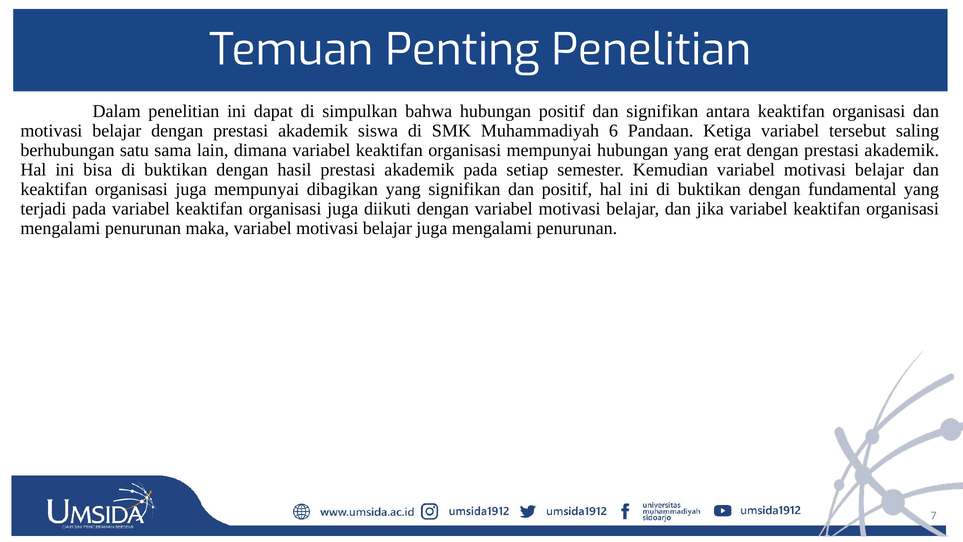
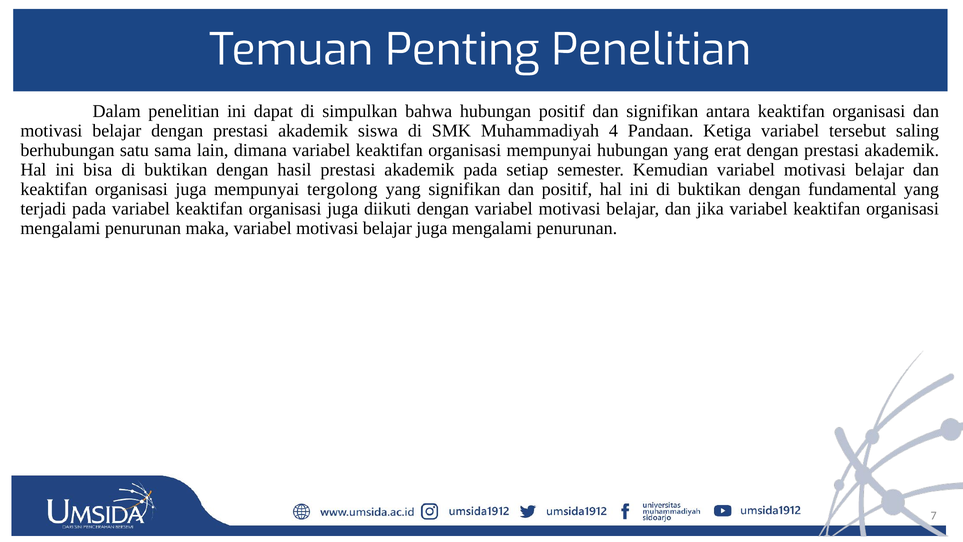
6: 6 -> 4
dibagikan: dibagikan -> tergolong
